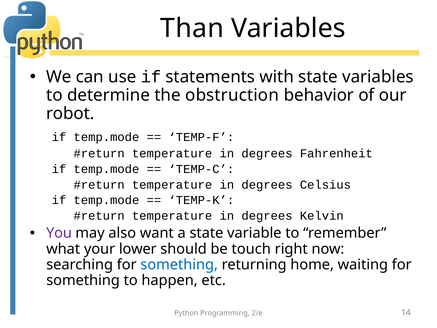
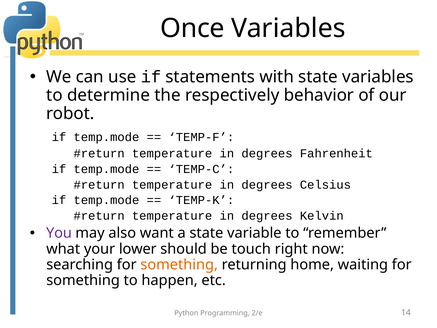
Than: Than -> Once
obstruction: obstruction -> respectively
something at (179, 264) colour: blue -> orange
